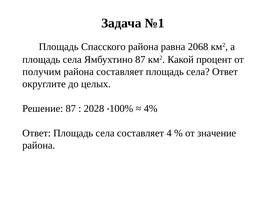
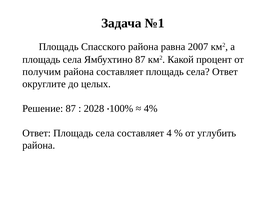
2068: 2068 -> 2007
значение: значение -> углубить
